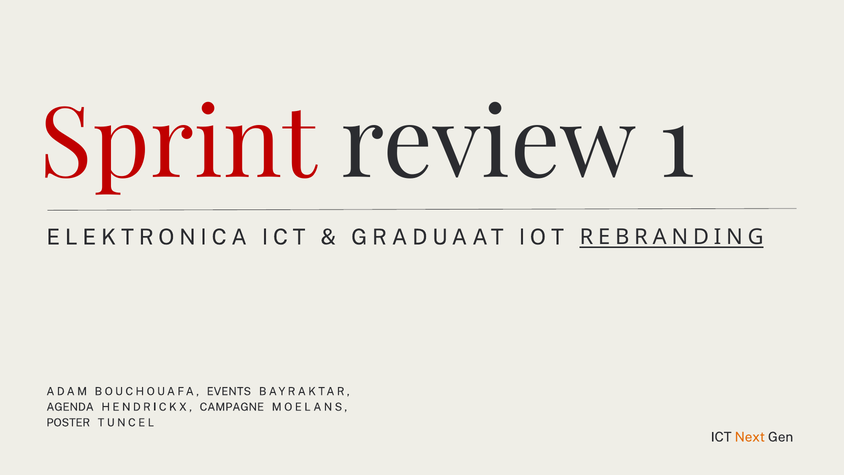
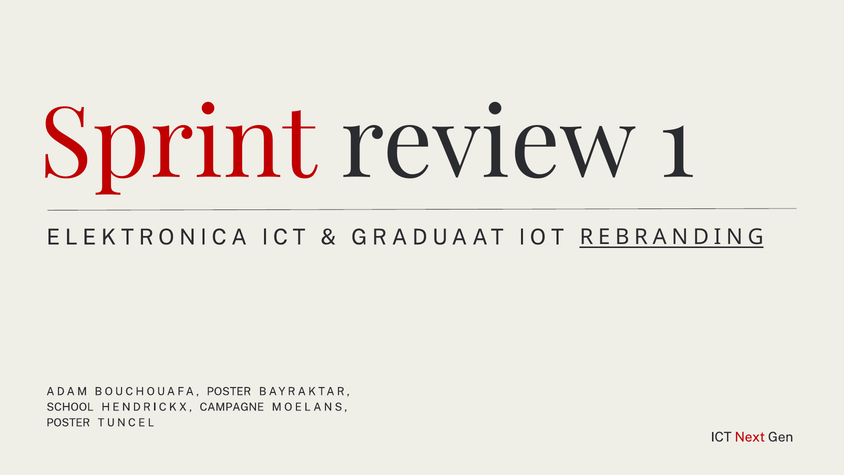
BOUCHOUAFA EVENTS: EVENTS -> POSTER
AGENDA: AGENDA -> SCHOOL
Next colour: orange -> red
